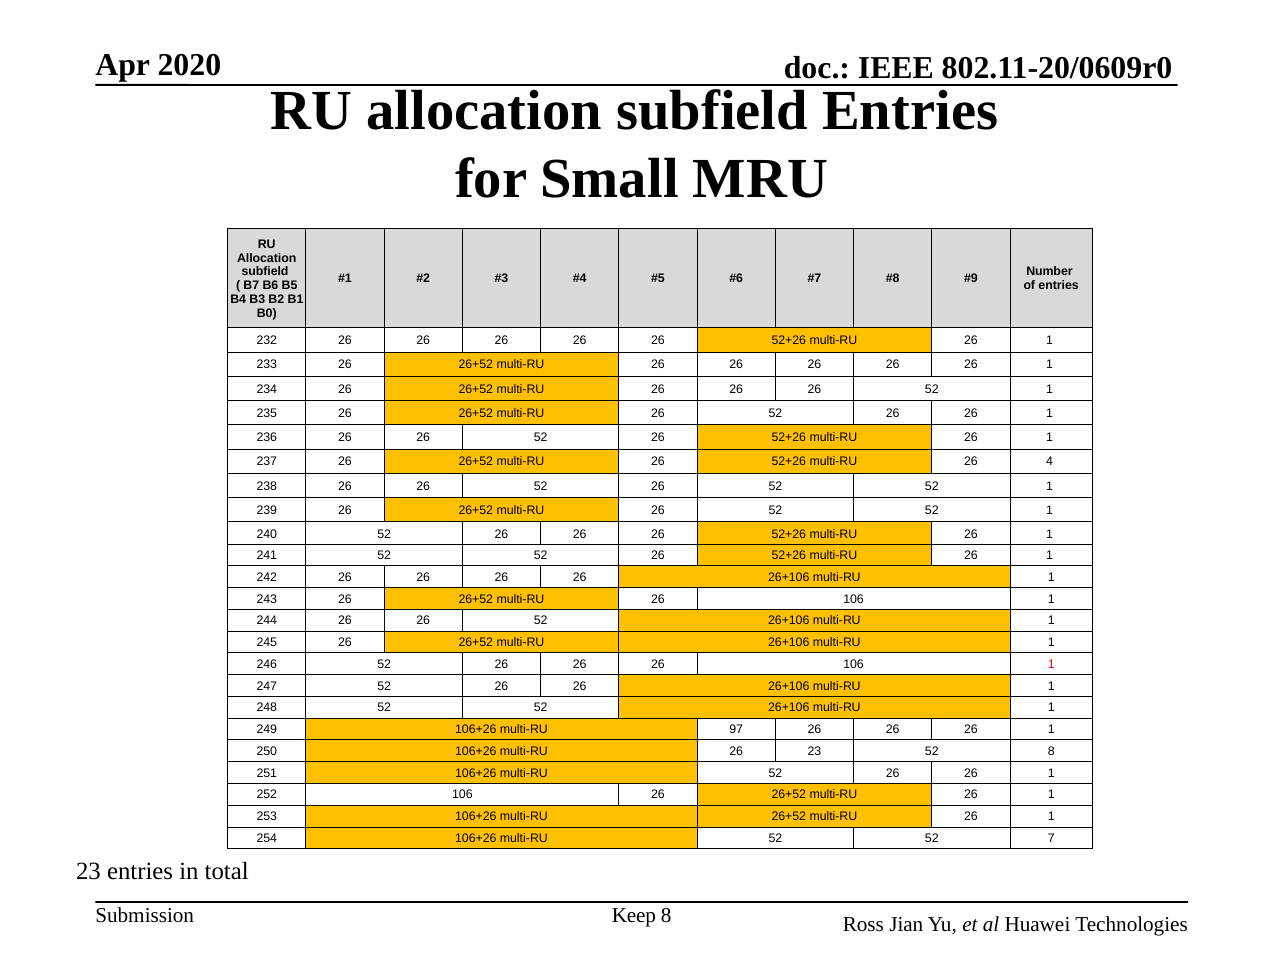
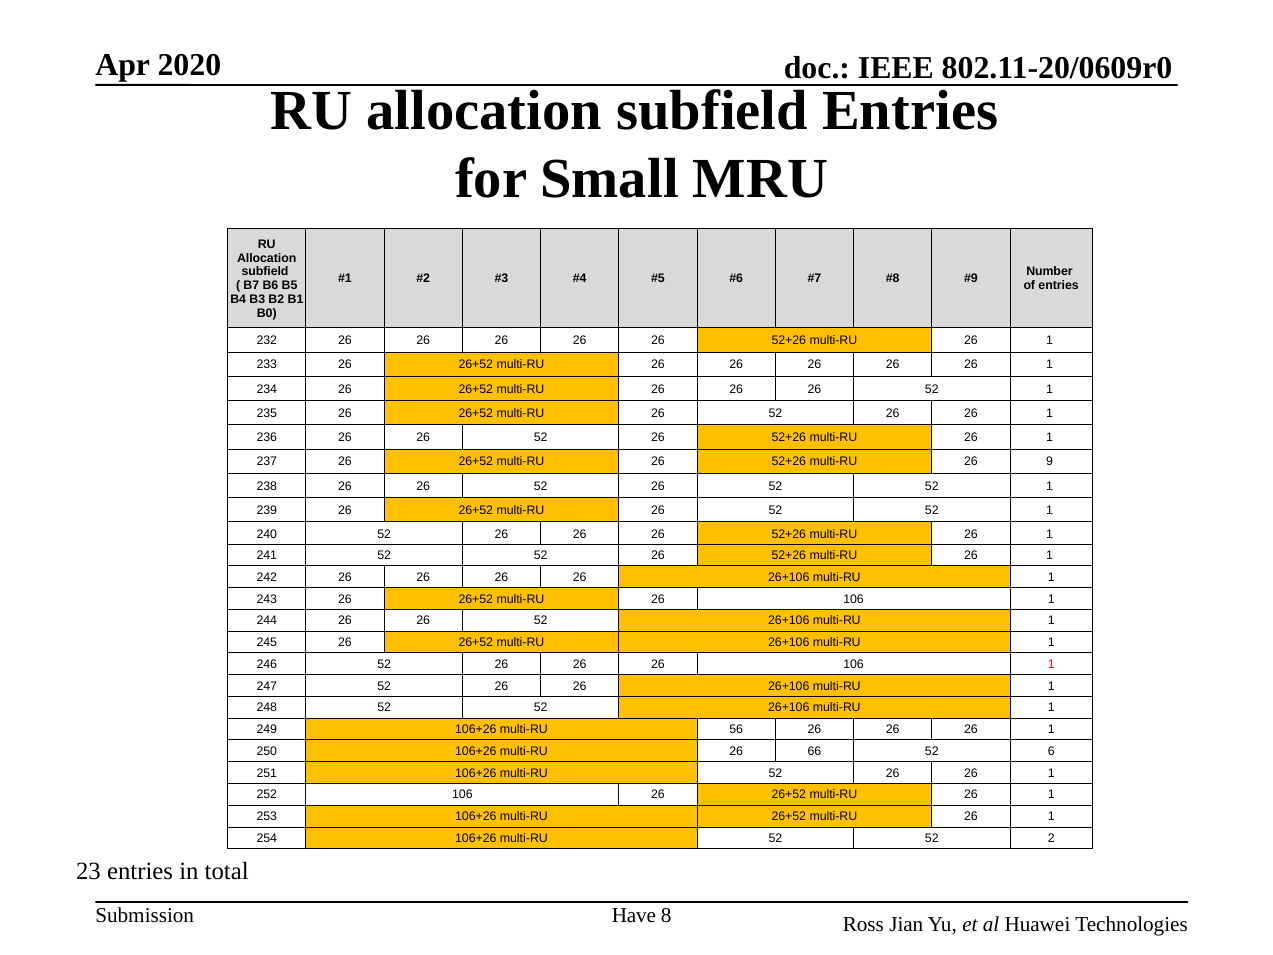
4: 4 -> 9
97: 97 -> 56
26 23: 23 -> 66
52 8: 8 -> 6
7: 7 -> 2
Keep: Keep -> Have
